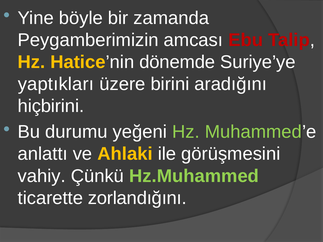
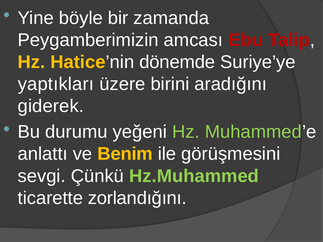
hiçbirini: hiçbirini -> giderek
Ahlaki: Ahlaki -> Benim
vahiy: vahiy -> sevgi
